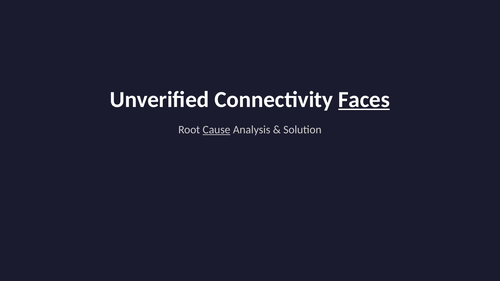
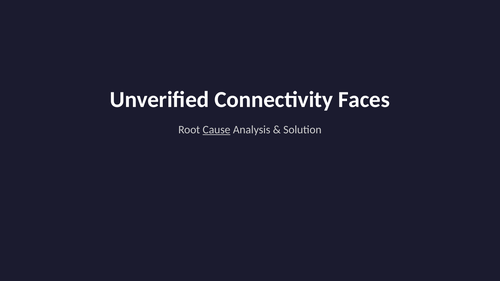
Faces underline: present -> none
